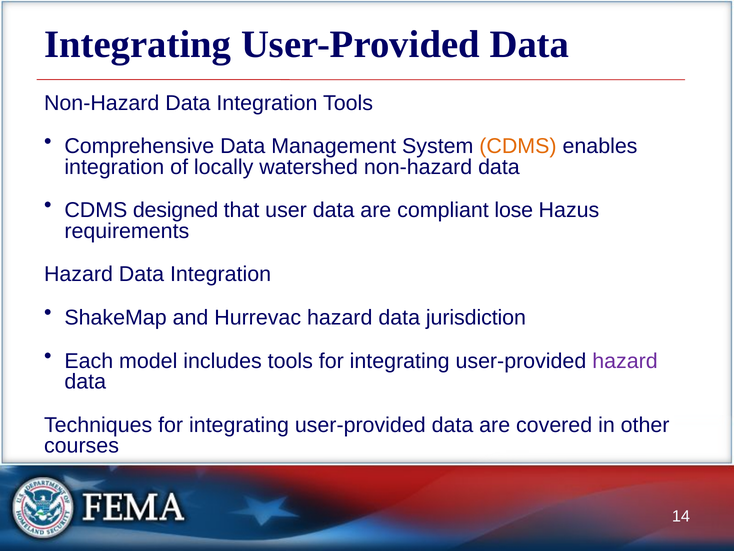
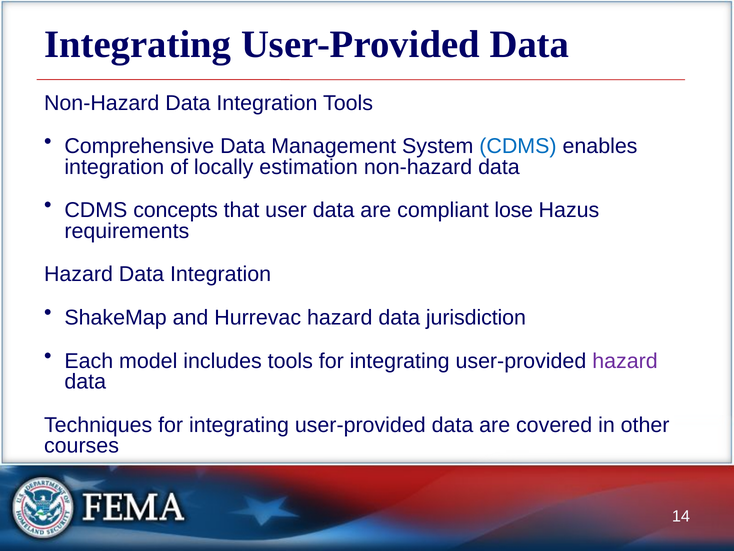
CDMS at (518, 146) colour: orange -> blue
watershed: watershed -> estimation
designed: designed -> concepts
